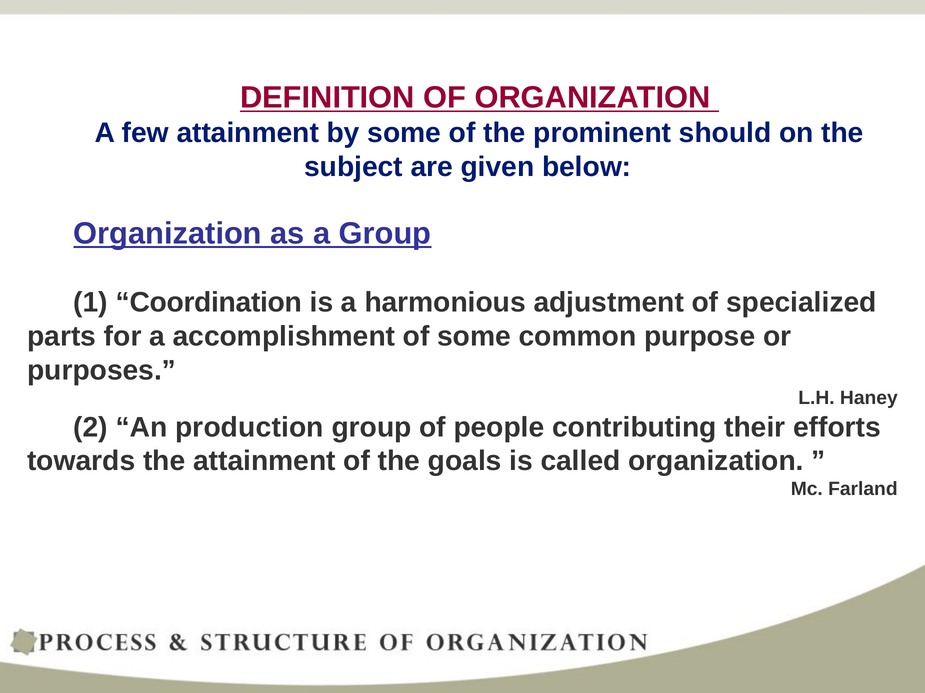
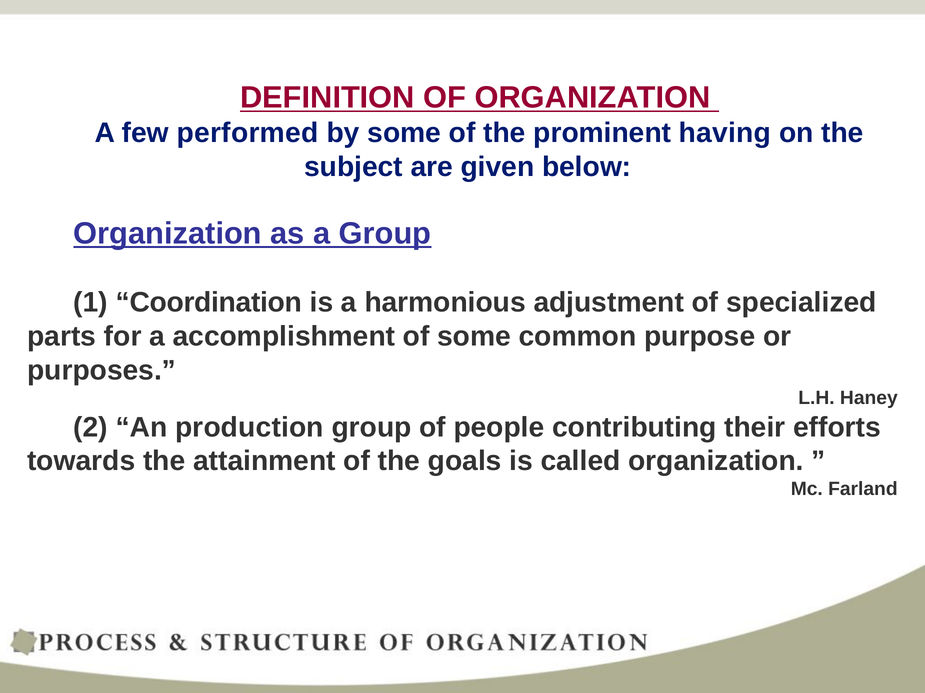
few attainment: attainment -> performed
should: should -> having
